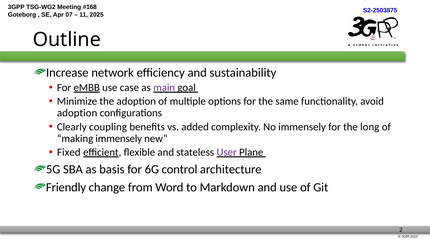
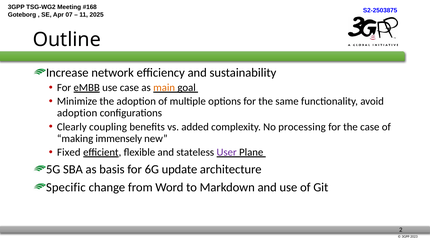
main colour: purple -> orange
No immensely: immensely -> processing
the long: long -> case
control: control -> update
Friendly: Friendly -> Specific
